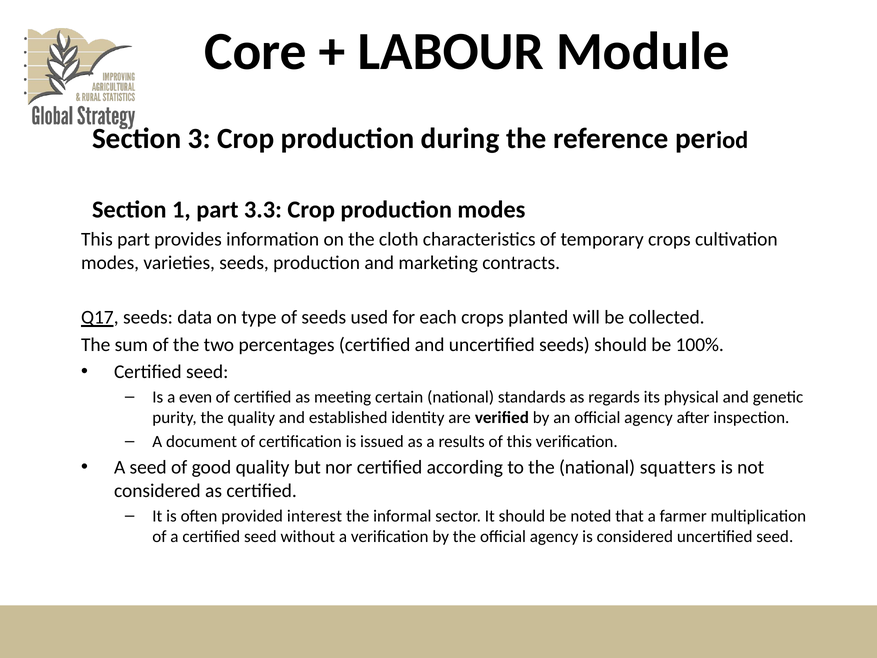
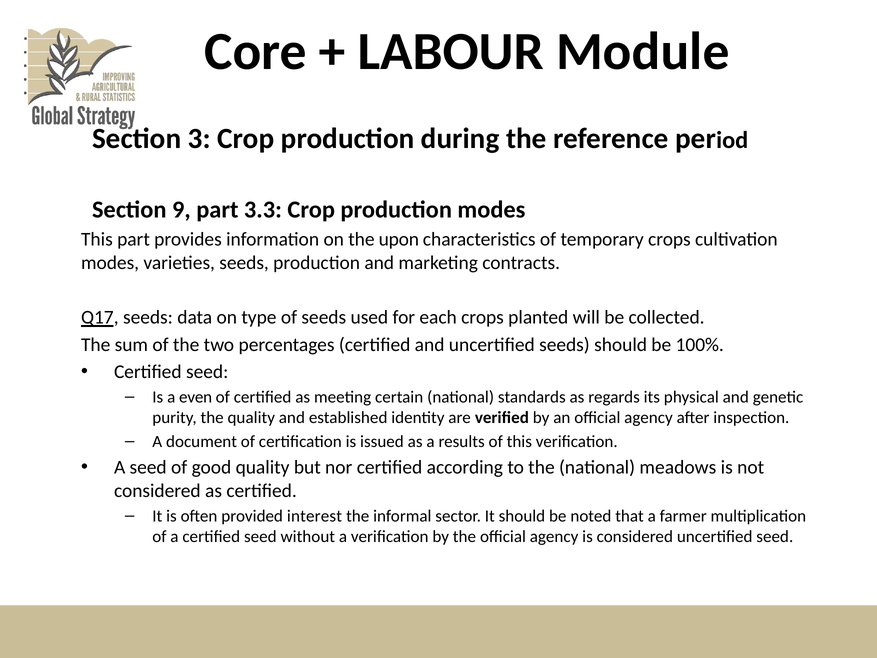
1: 1 -> 9
cloth: cloth -> upon
squatters: squatters -> meadows
